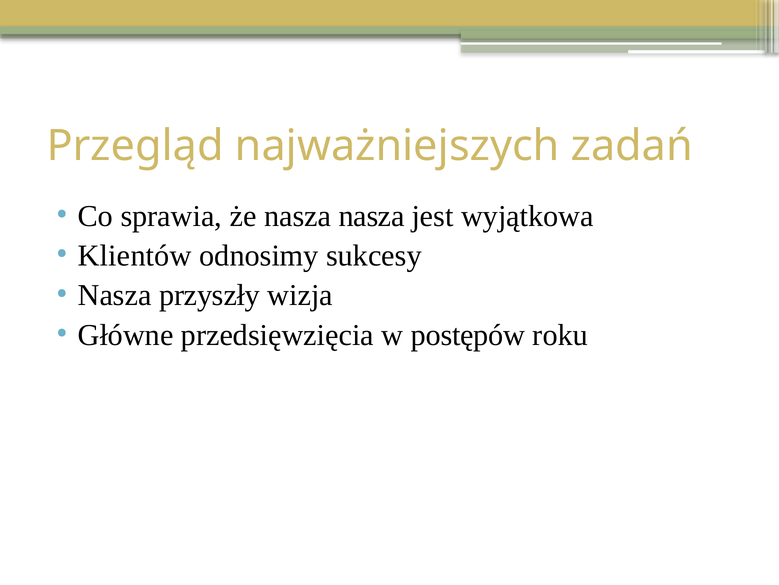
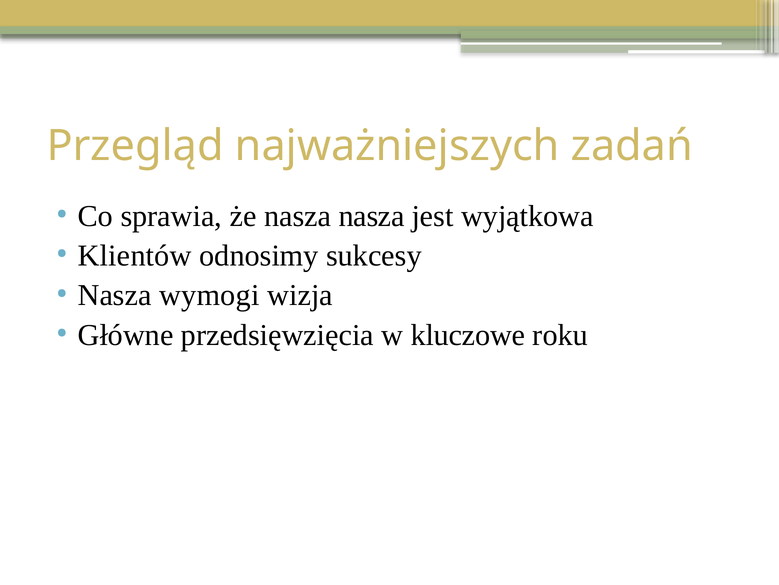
przyszły: przyszły -> wymogi
postępów: postępów -> kluczowe
